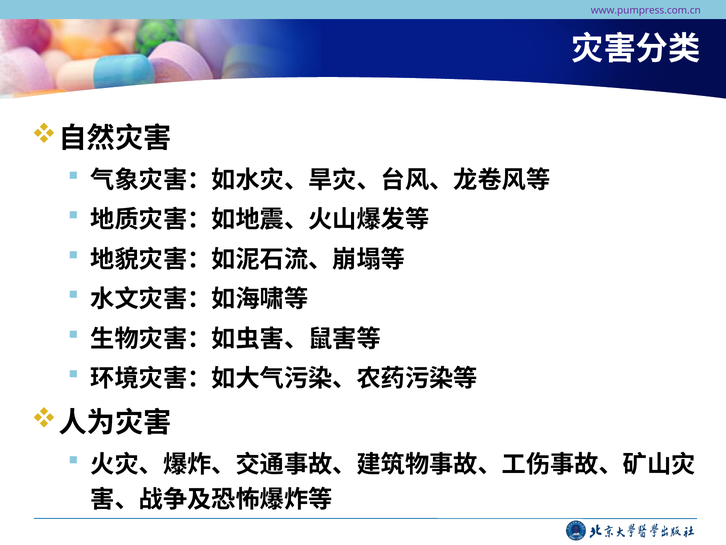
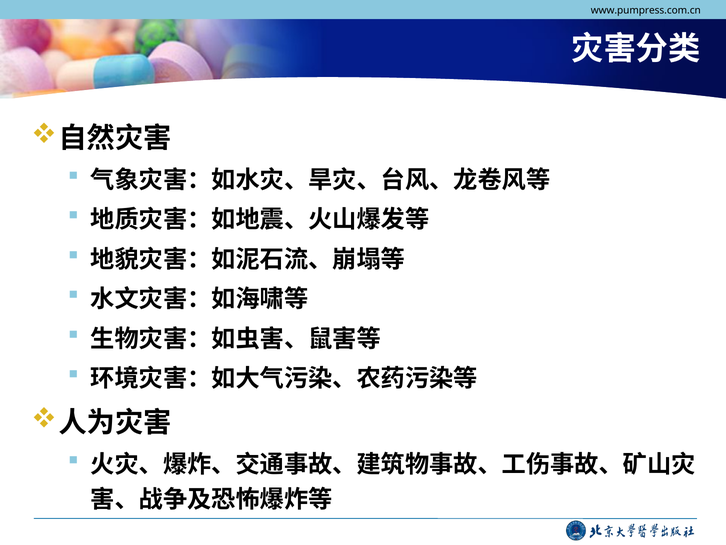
www.pumpress.com.cn colour: purple -> black
